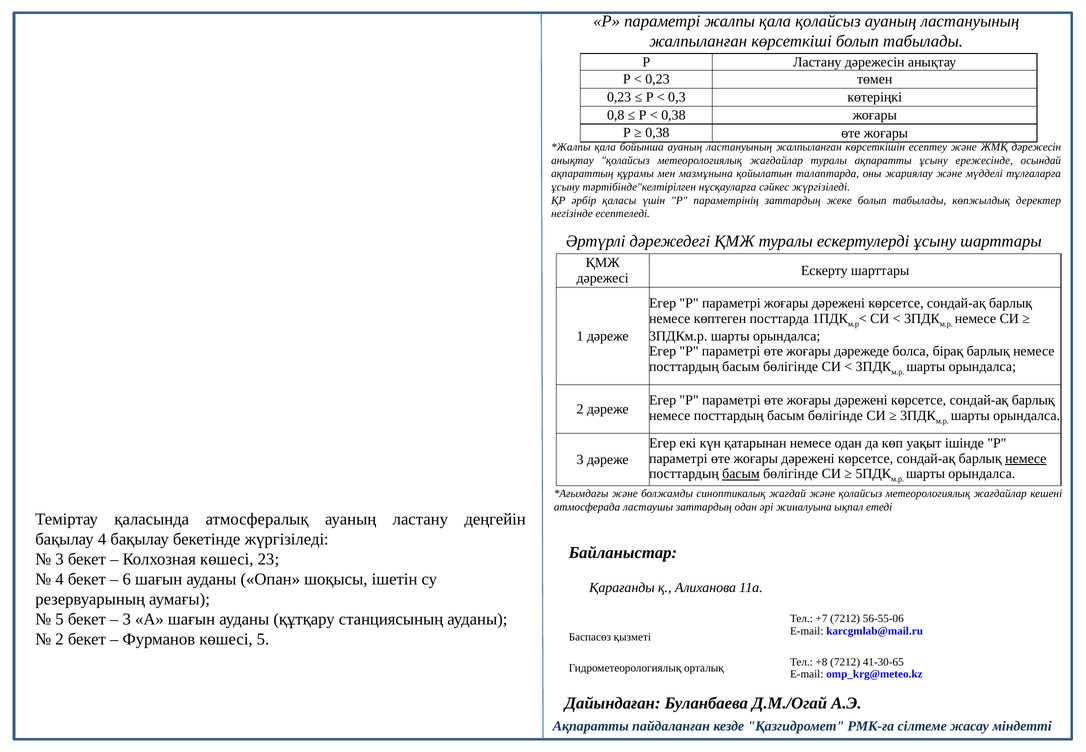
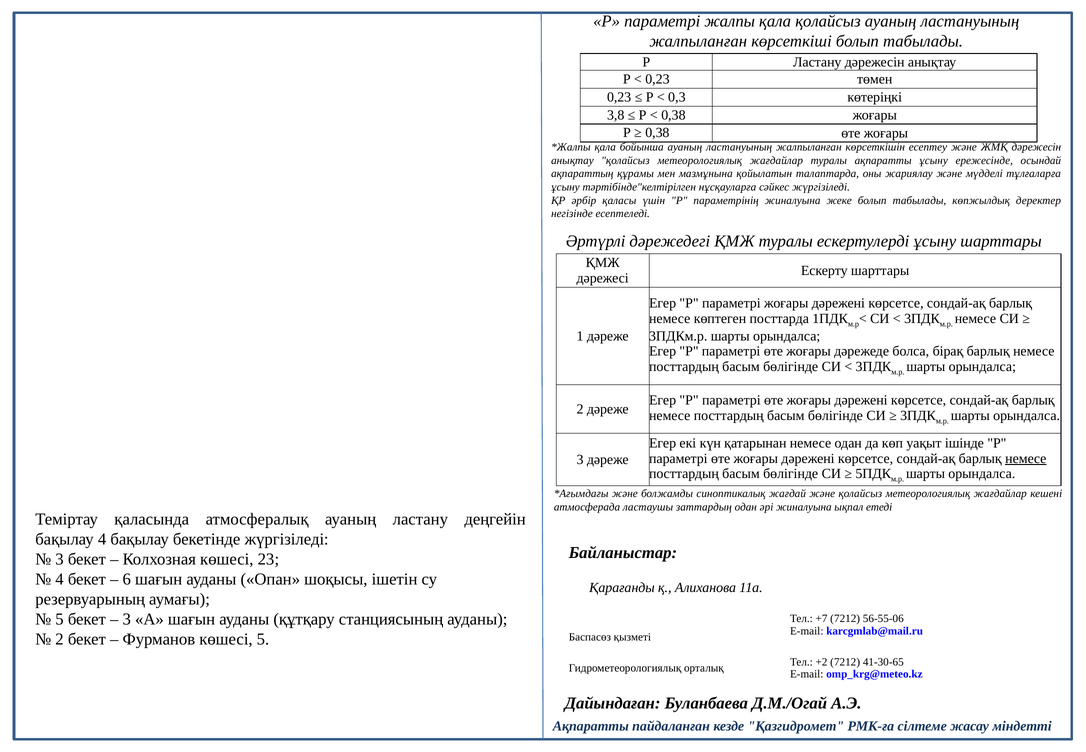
0,8: 0,8 -> 3,8
параметрінің заттардың: заттардың -> жиналуына
басым at (741, 474) underline: present -> none
+8: +8 -> +2
